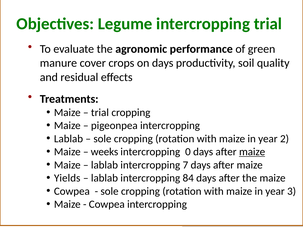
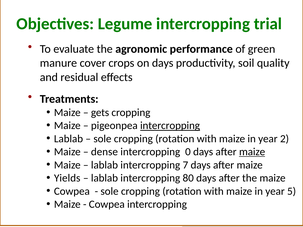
trial at (100, 113): trial -> gets
intercropping at (170, 126) underline: none -> present
weeks: weeks -> dense
84: 84 -> 80
3: 3 -> 5
